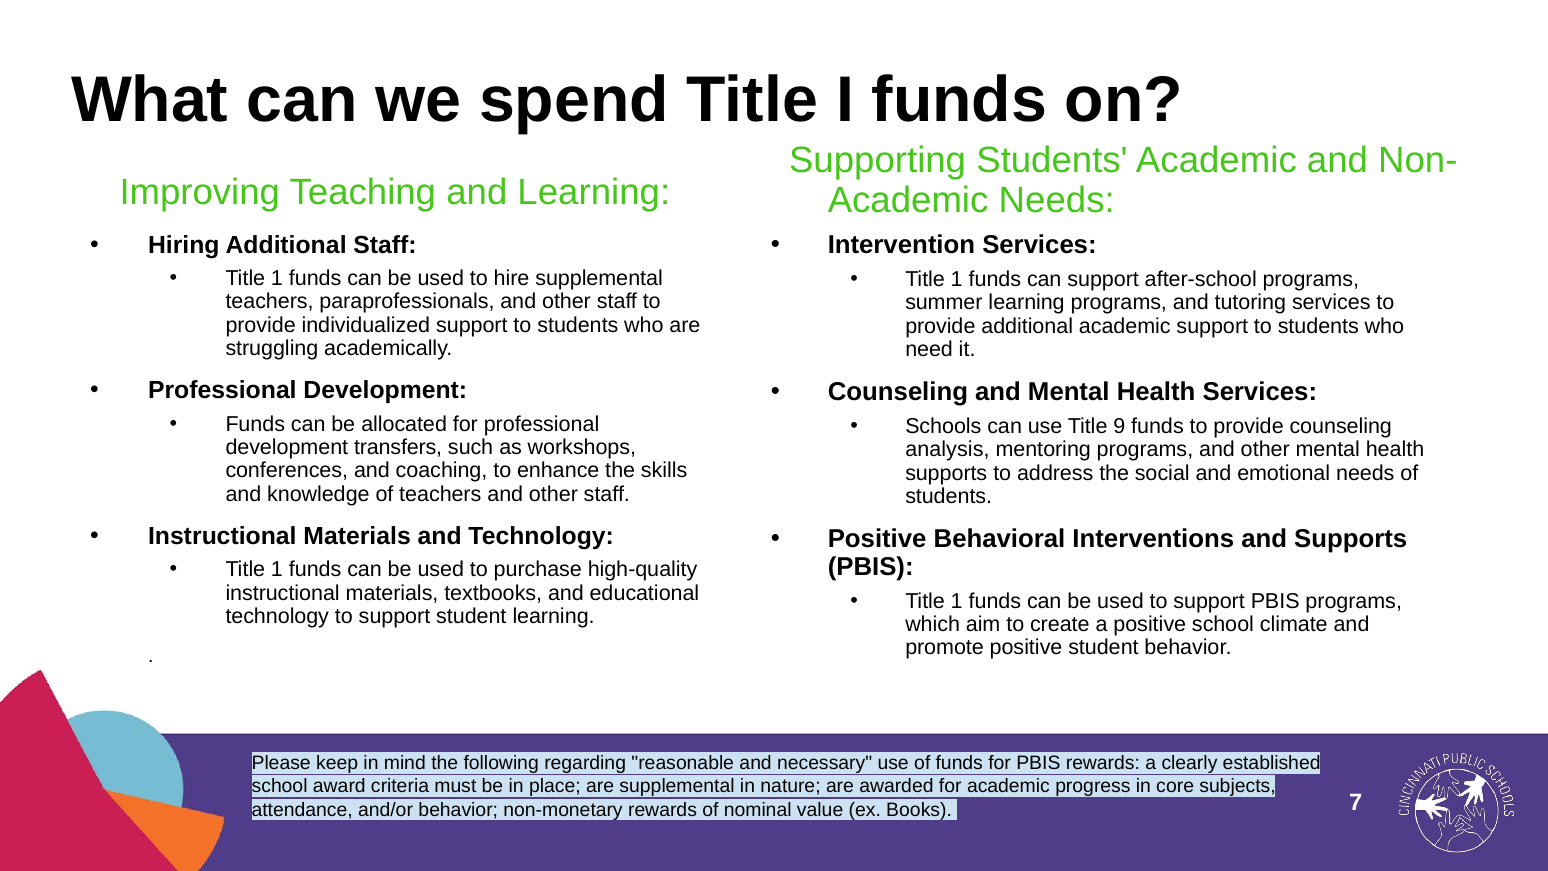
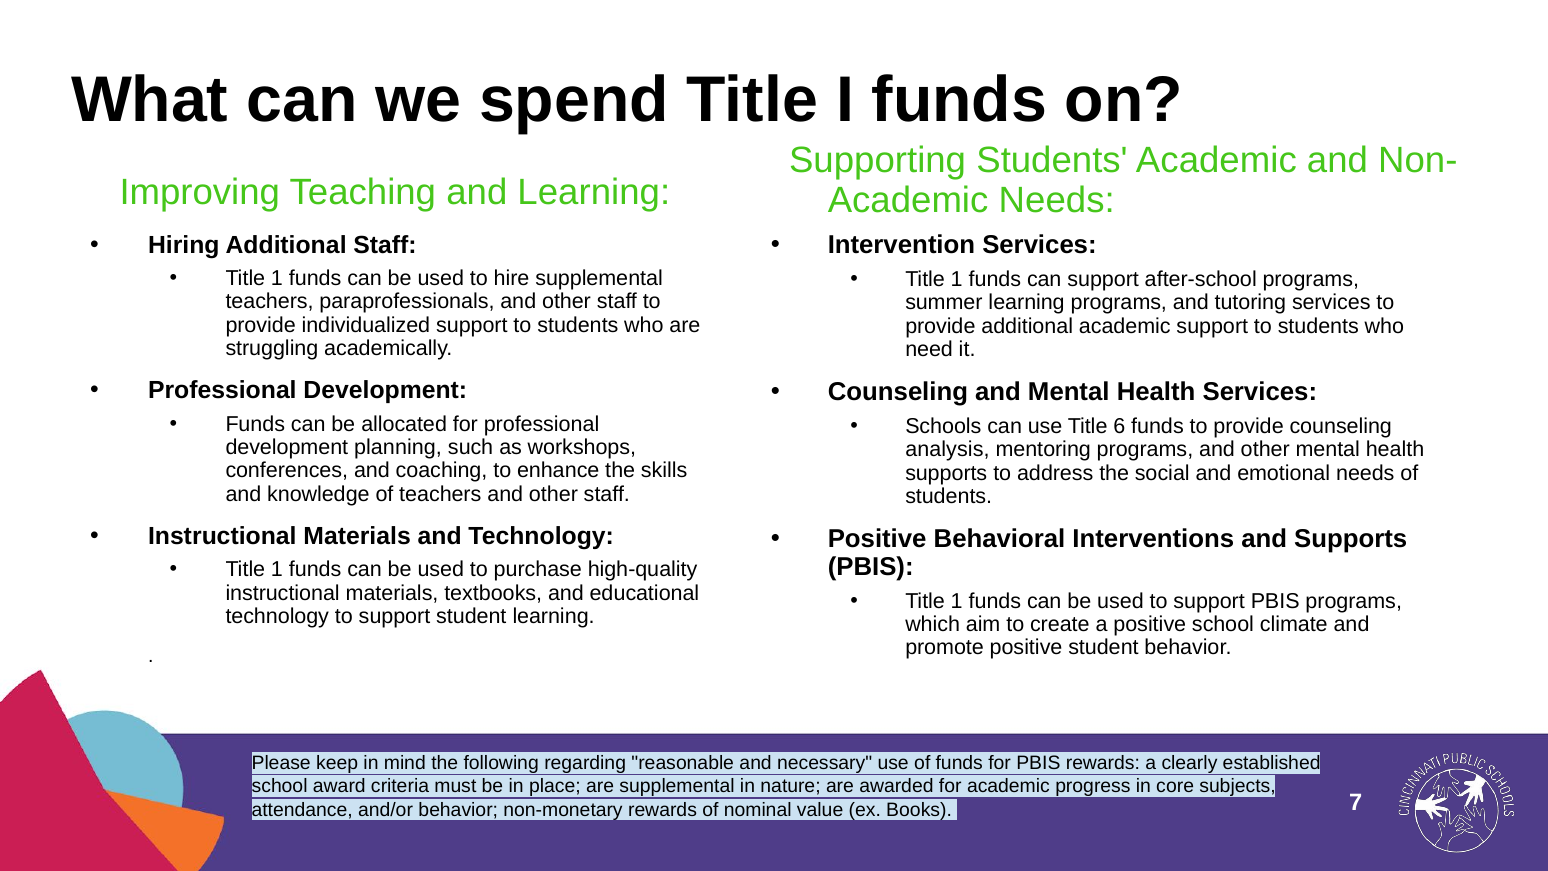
9: 9 -> 6
transfers: transfers -> planning
